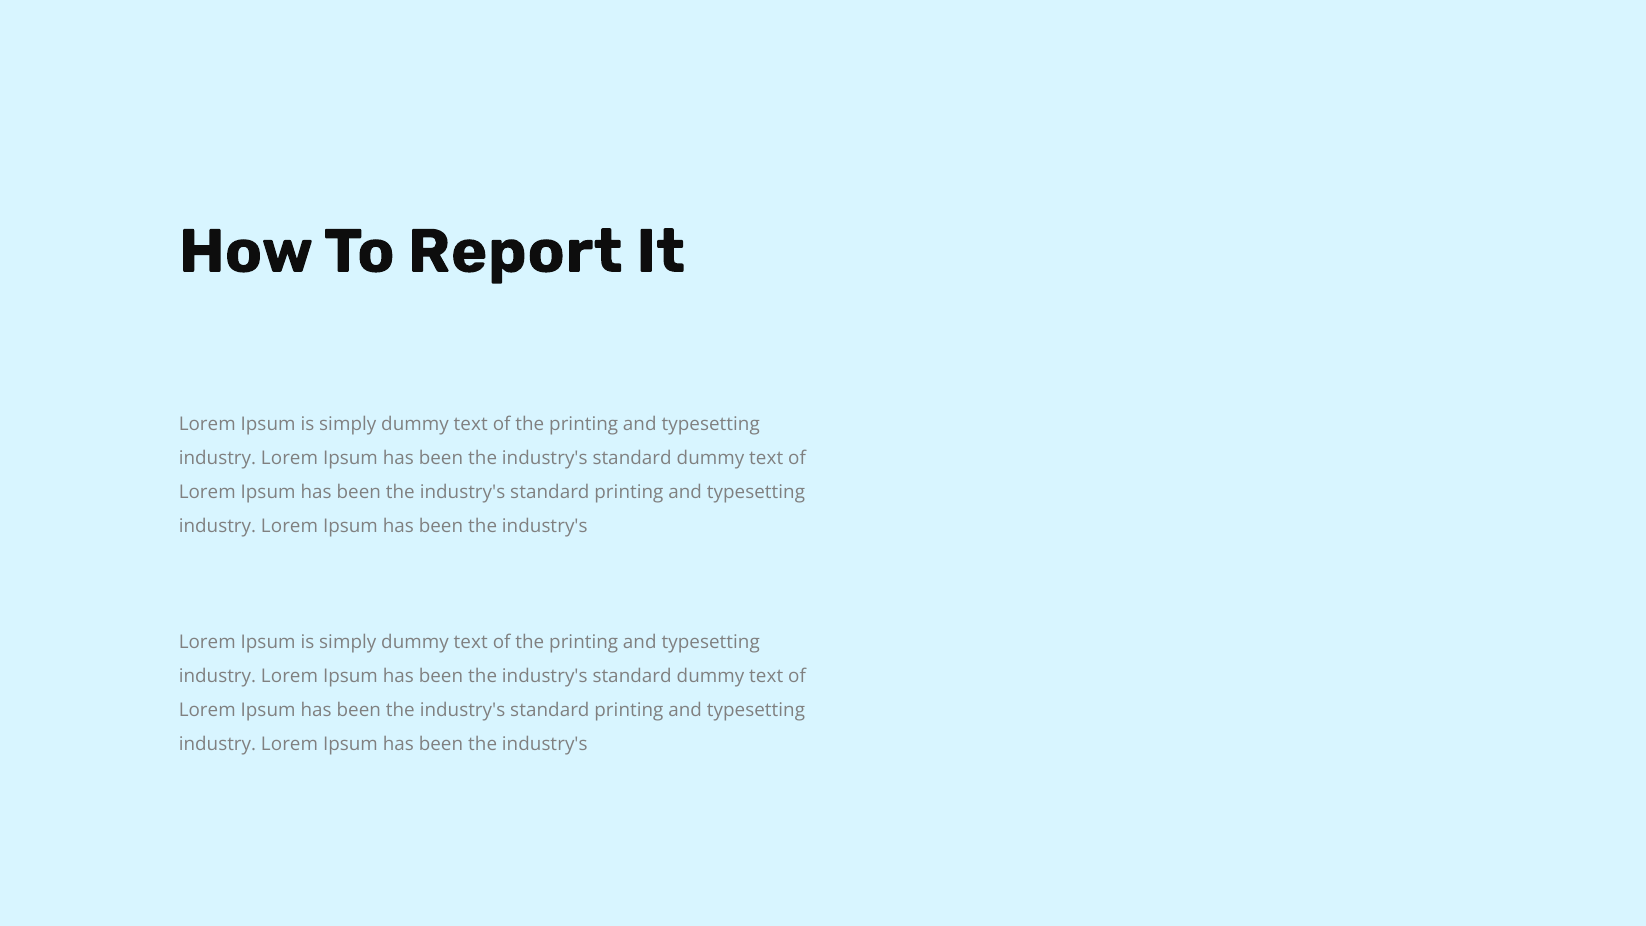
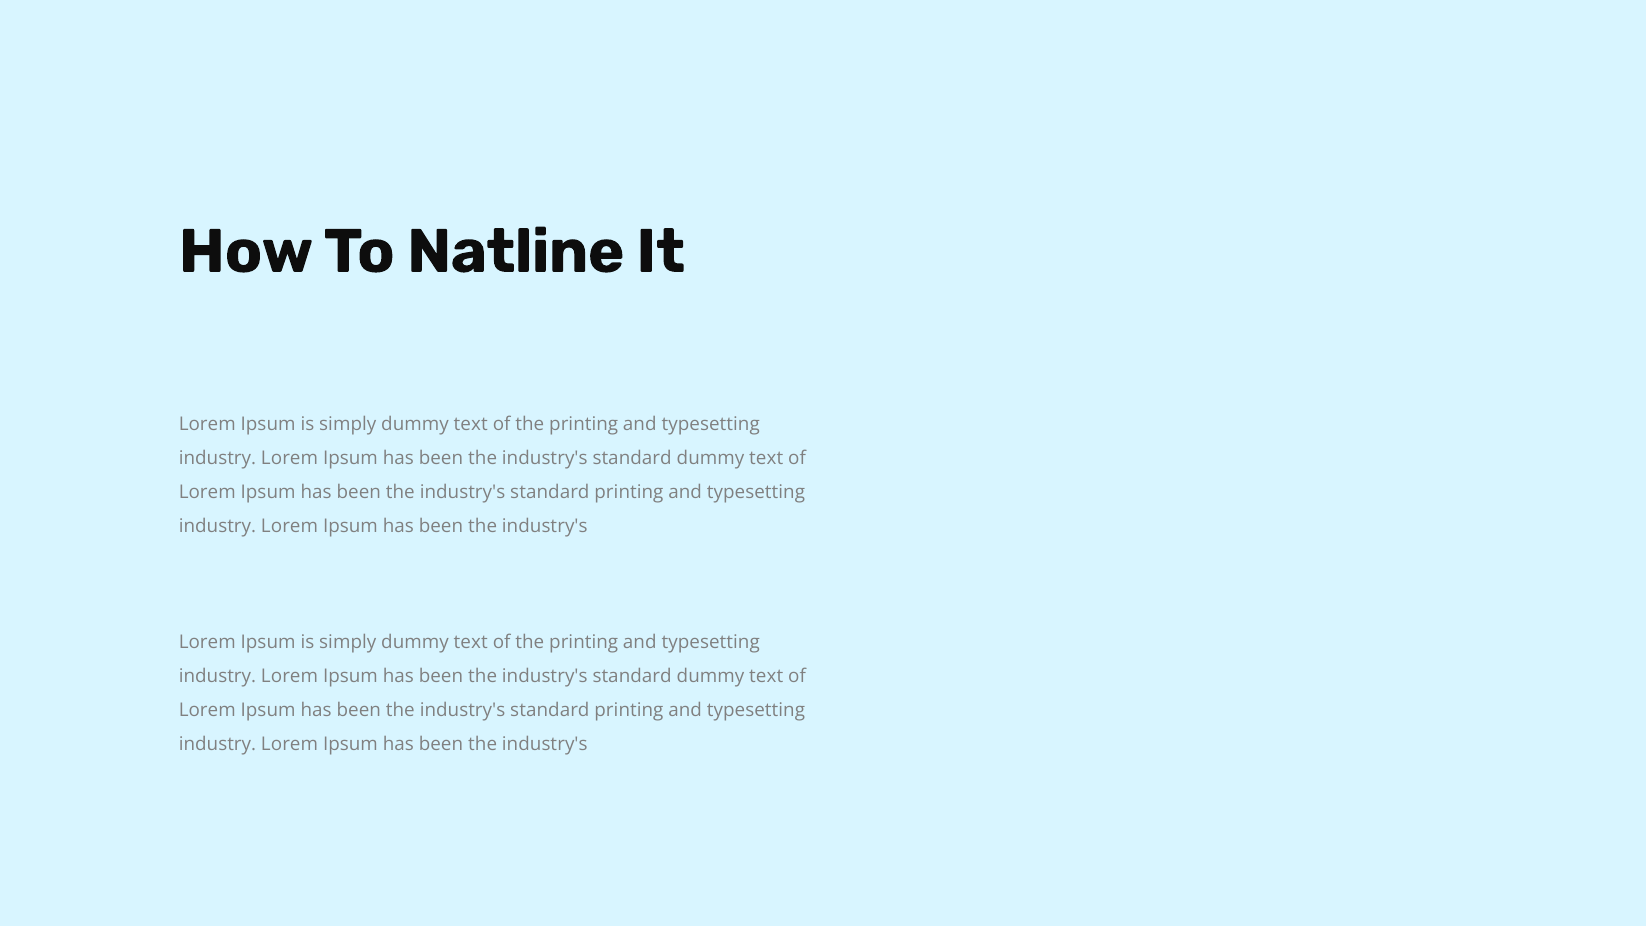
Report: Report -> Natline
